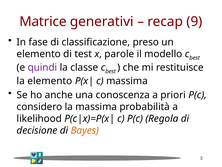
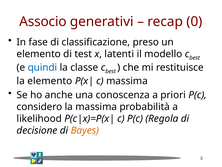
Matrice: Matrice -> Associo
9: 9 -> 0
parole: parole -> latenti
quindi colour: purple -> blue
